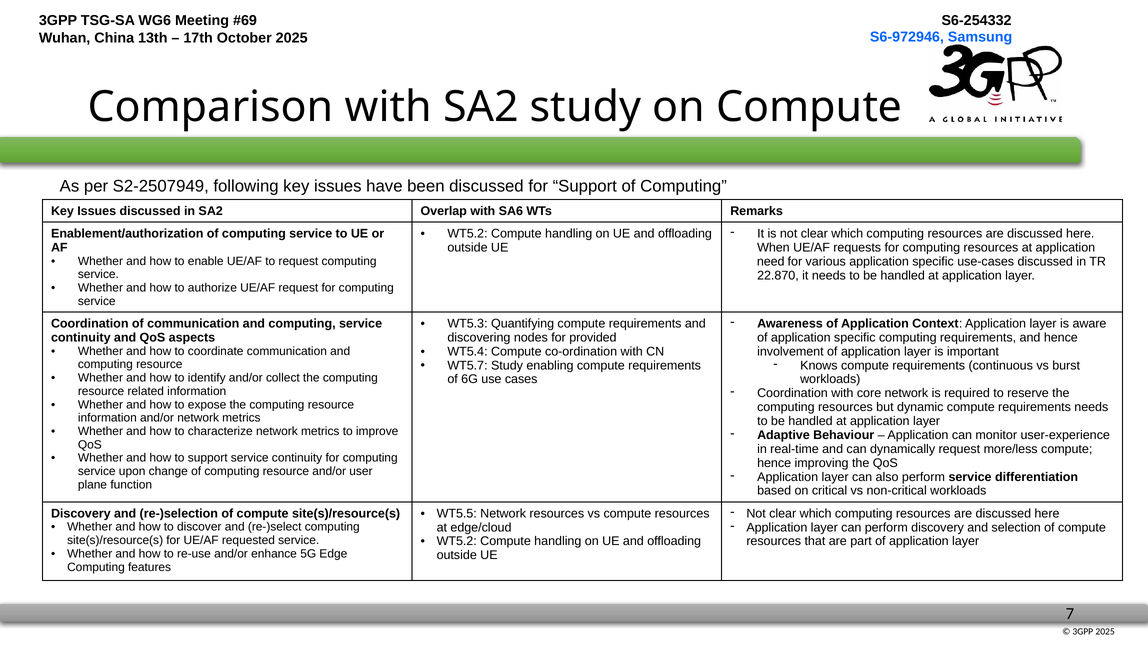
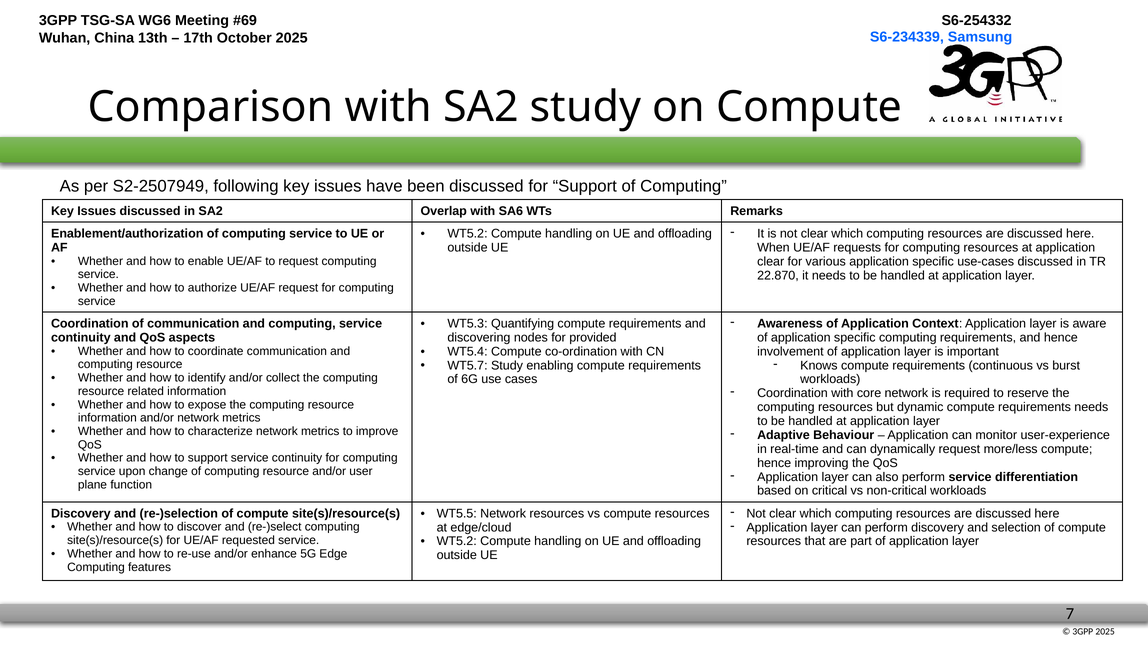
S6-972946: S6-972946 -> S6-234339
need at (771, 261): need -> clear
